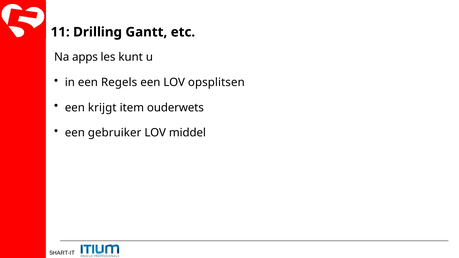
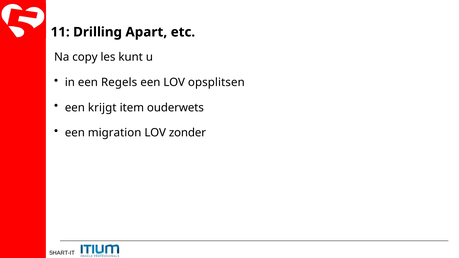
Gantt: Gantt -> Apart
apps: apps -> copy
gebruiker: gebruiker -> migration
middel: middel -> zonder
